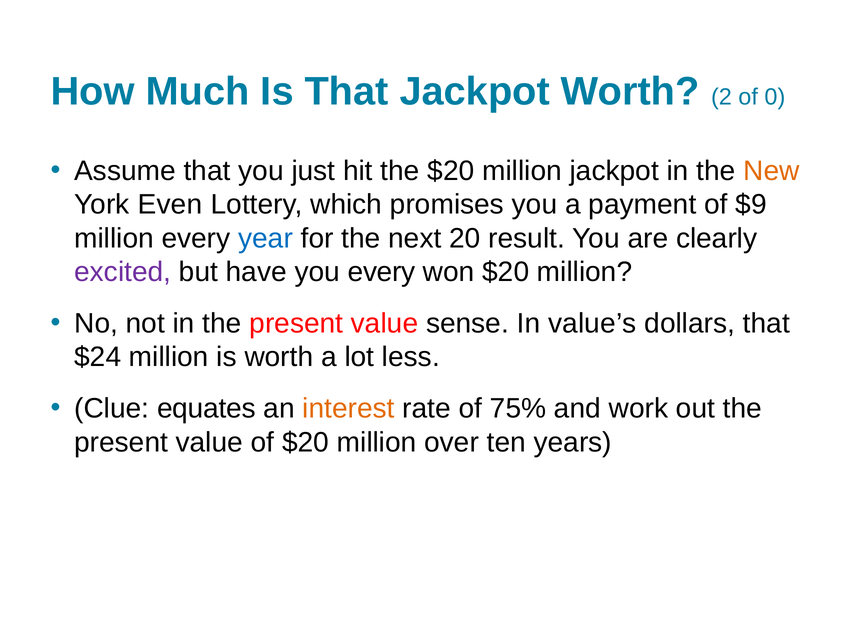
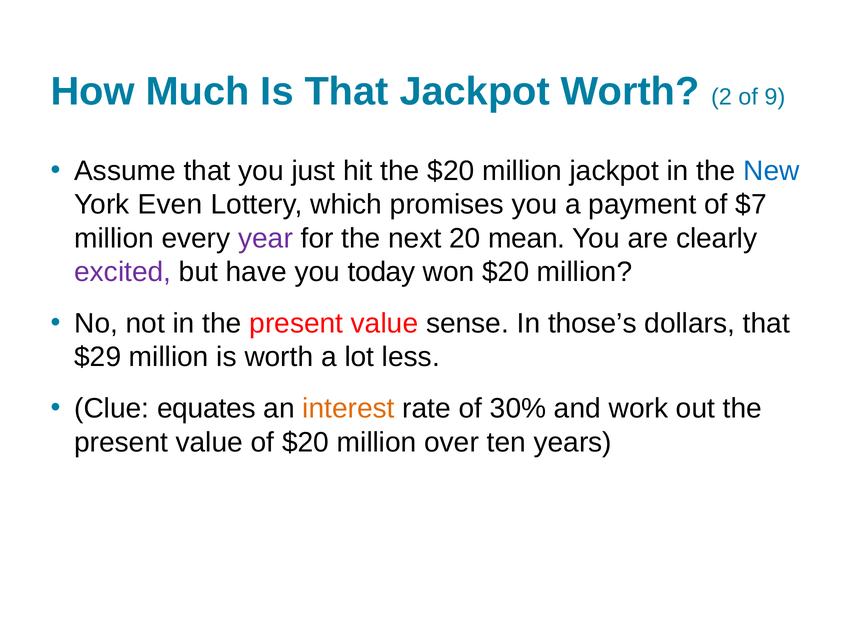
0: 0 -> 9
New colour: orange -> blue
$9: $9 -> $7
year colour: blue -> purple
result: result -> mean
you every: every -> today
value’s: value’s -> those’s
$24: $24 -> $29
75%: 75% -> 30%
